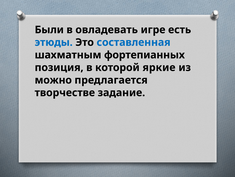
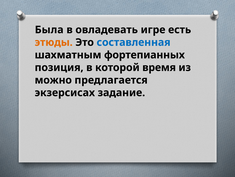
Были: Были -> Была
этюды colour: blue -> orange
яркие: яркие -> время
творчестве: творчестве -> экзерсисах
